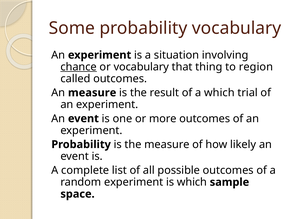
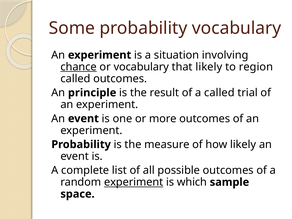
that thing: thing -> likely
An measure: measure -> principle
a which: which -> called
experiment at (134, 182) underline: none -> present
